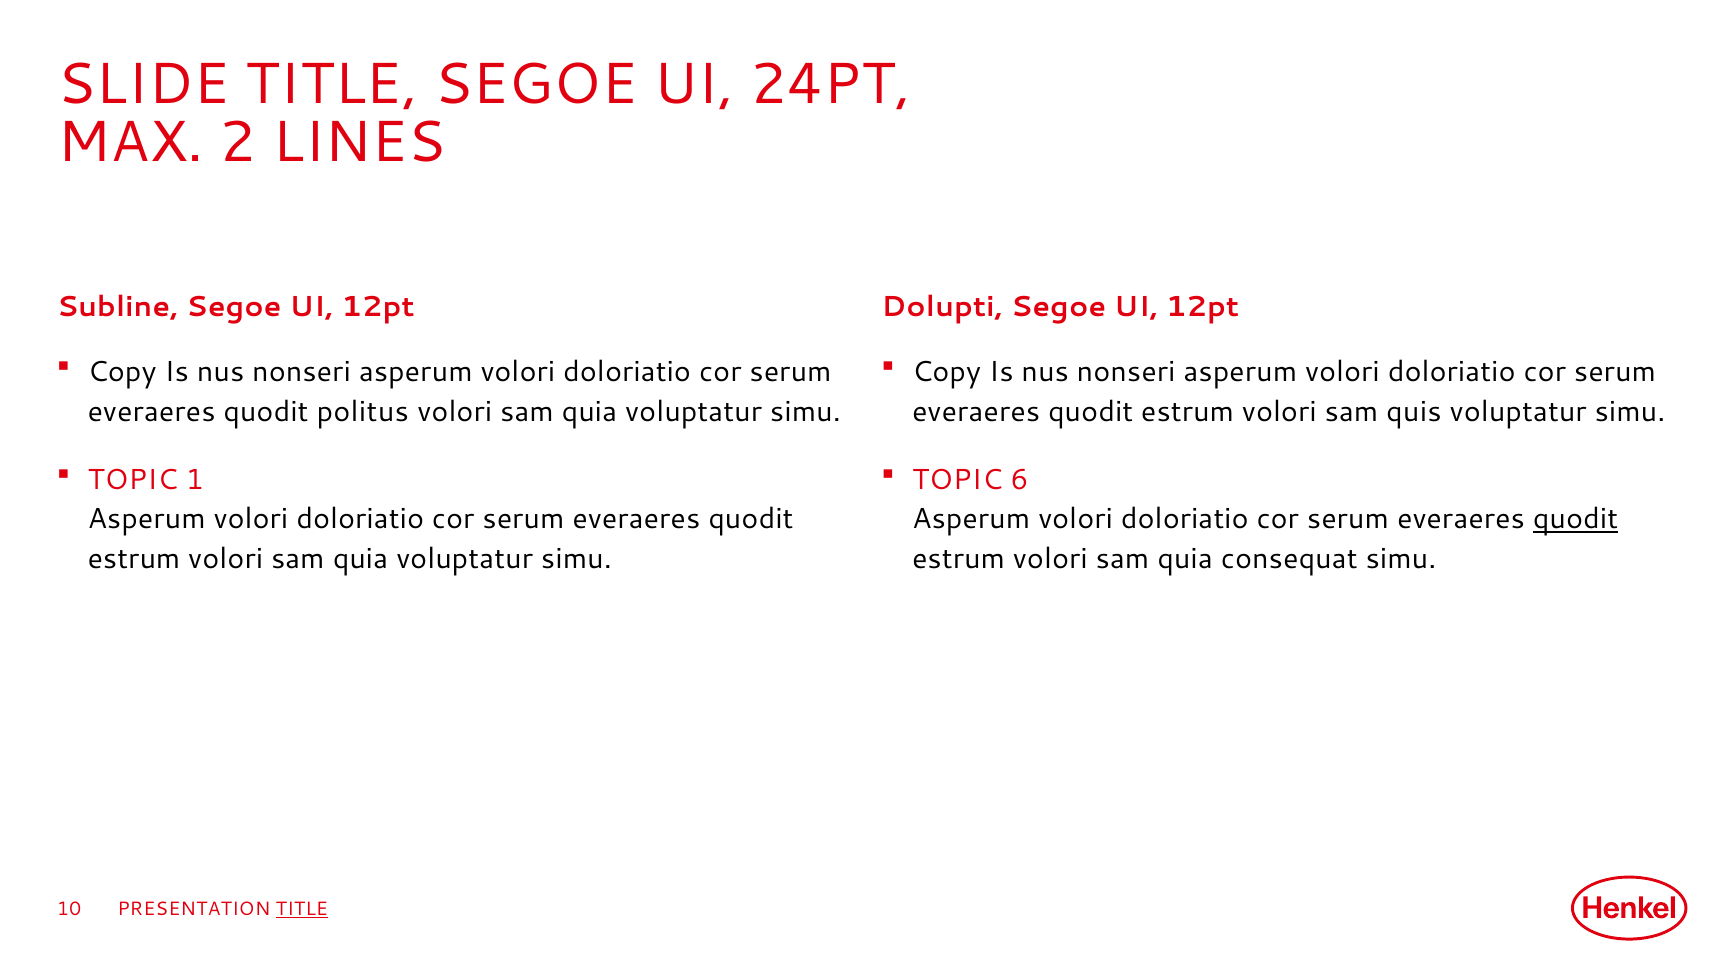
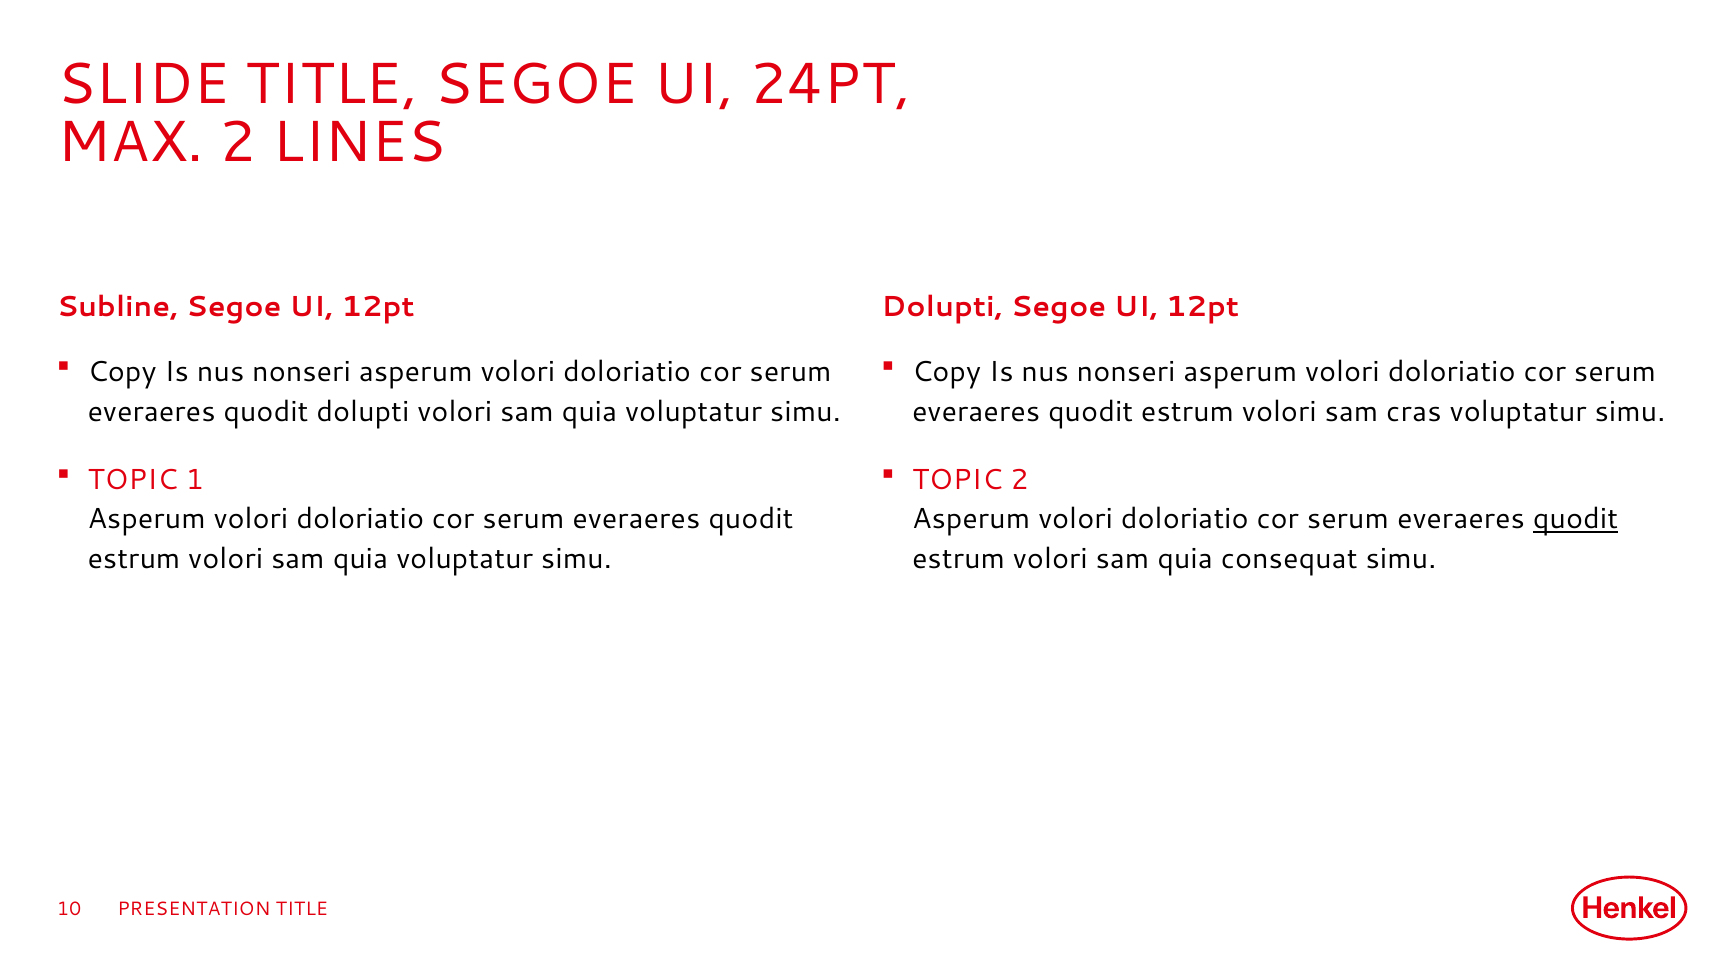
quodit politus: politus -> dolupti
quis: quis -> cras
TOPIC 6: 6 -> 2
TITLE at (302, 909) underline: present -> none
